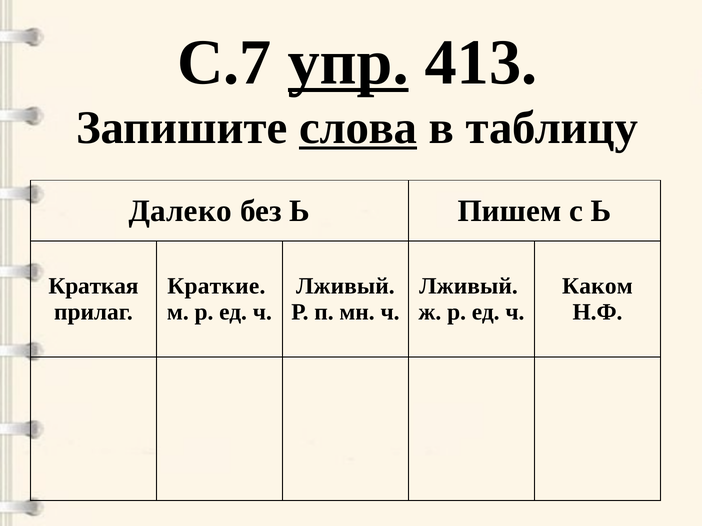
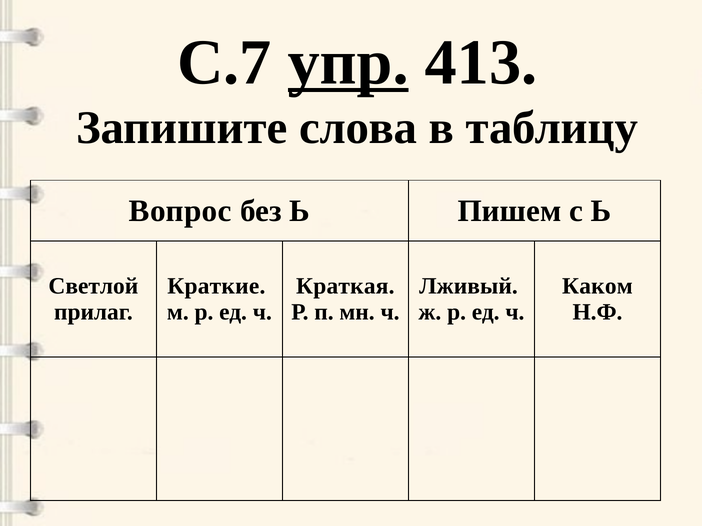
слова underline: present -> none
Далеко: Далеко -> Вопрос
Краткая: Краткая -> Светлой
Лживый at (345, 286): Лживый -> Краткая
